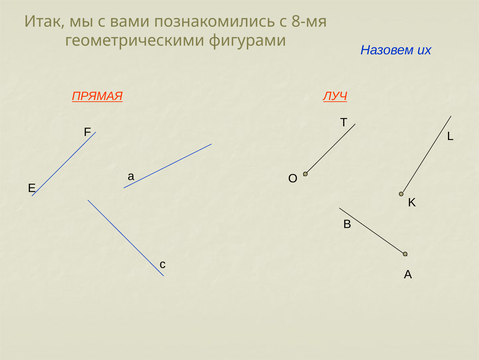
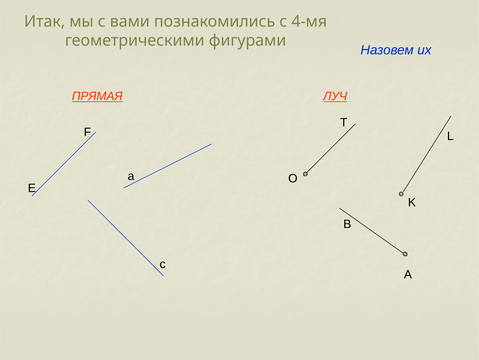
8-мя: 8-мя -> 4-мя
